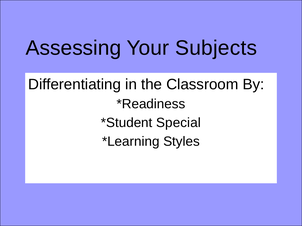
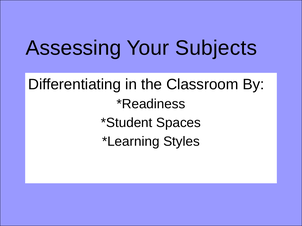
Special: Special -> Spaces
